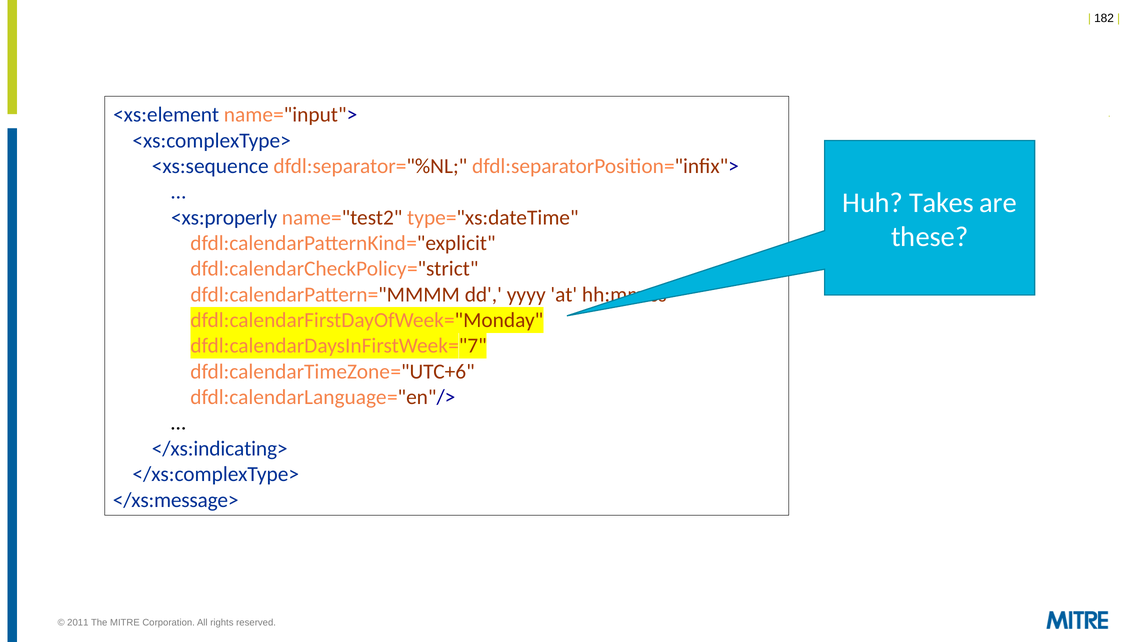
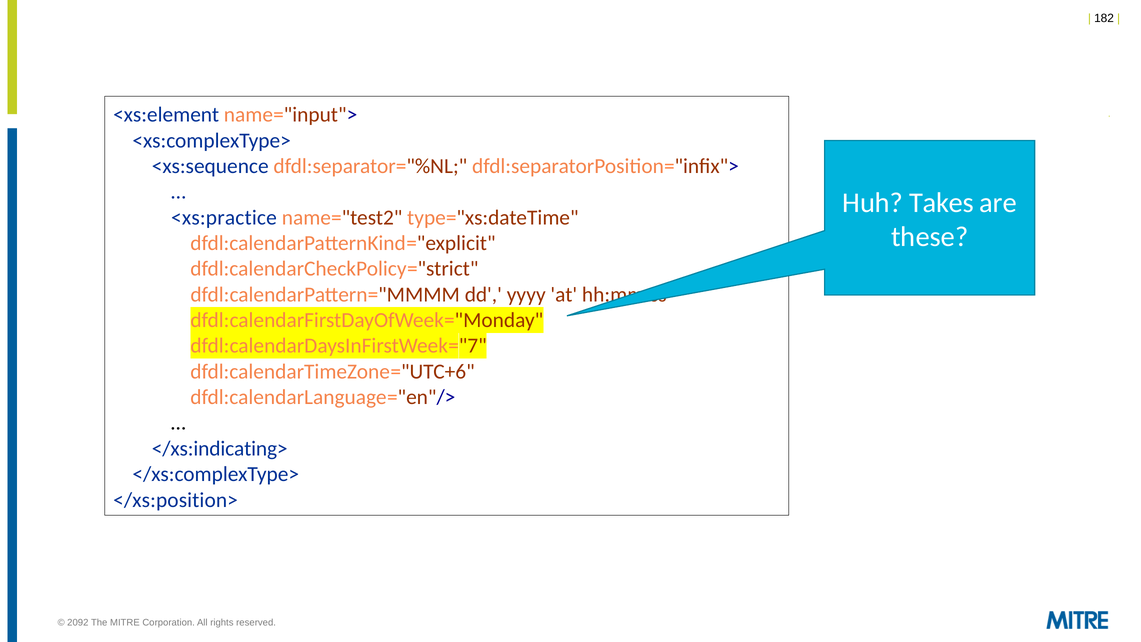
<xs:properly: <xs:properly -> <xs:practice
</xs:message>: </xs:message> -> </xs:position>
2011: 2011 -> 2092
